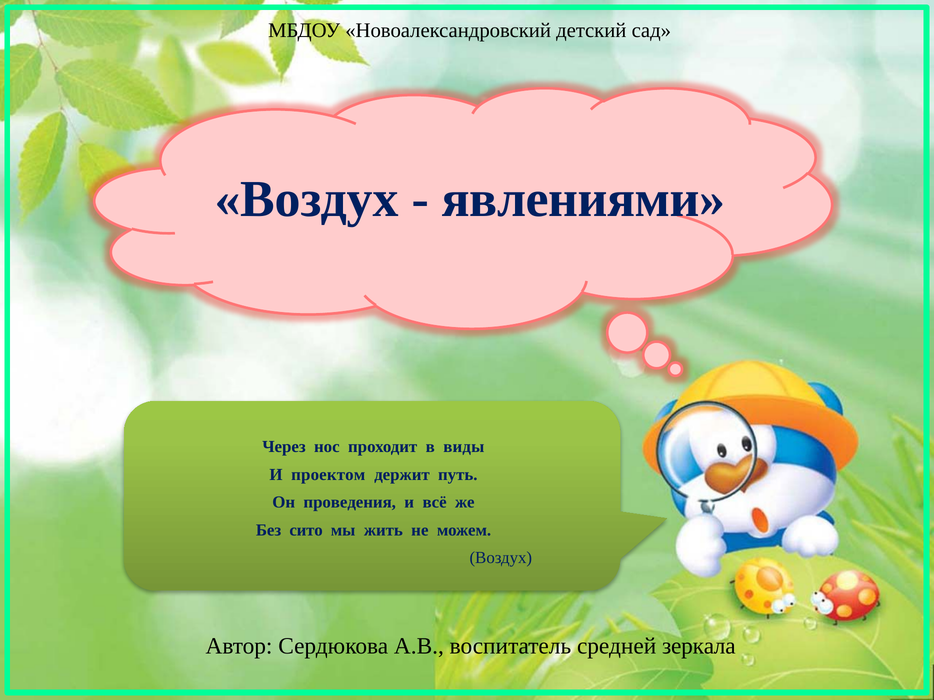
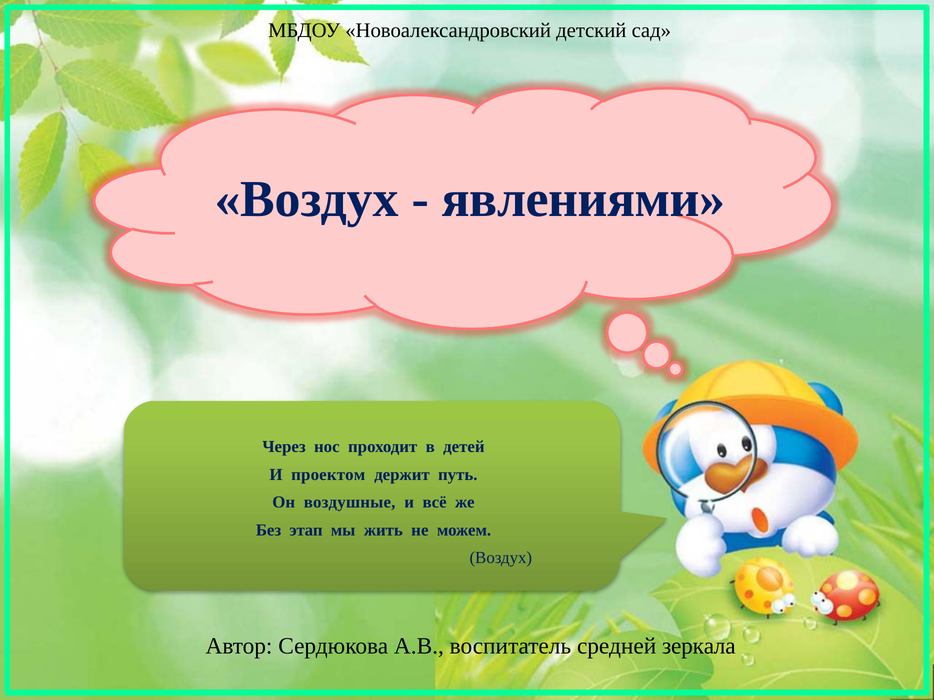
виды: виды -> детей
проведения: проведения -> воздушные
сито: сито -> этап
